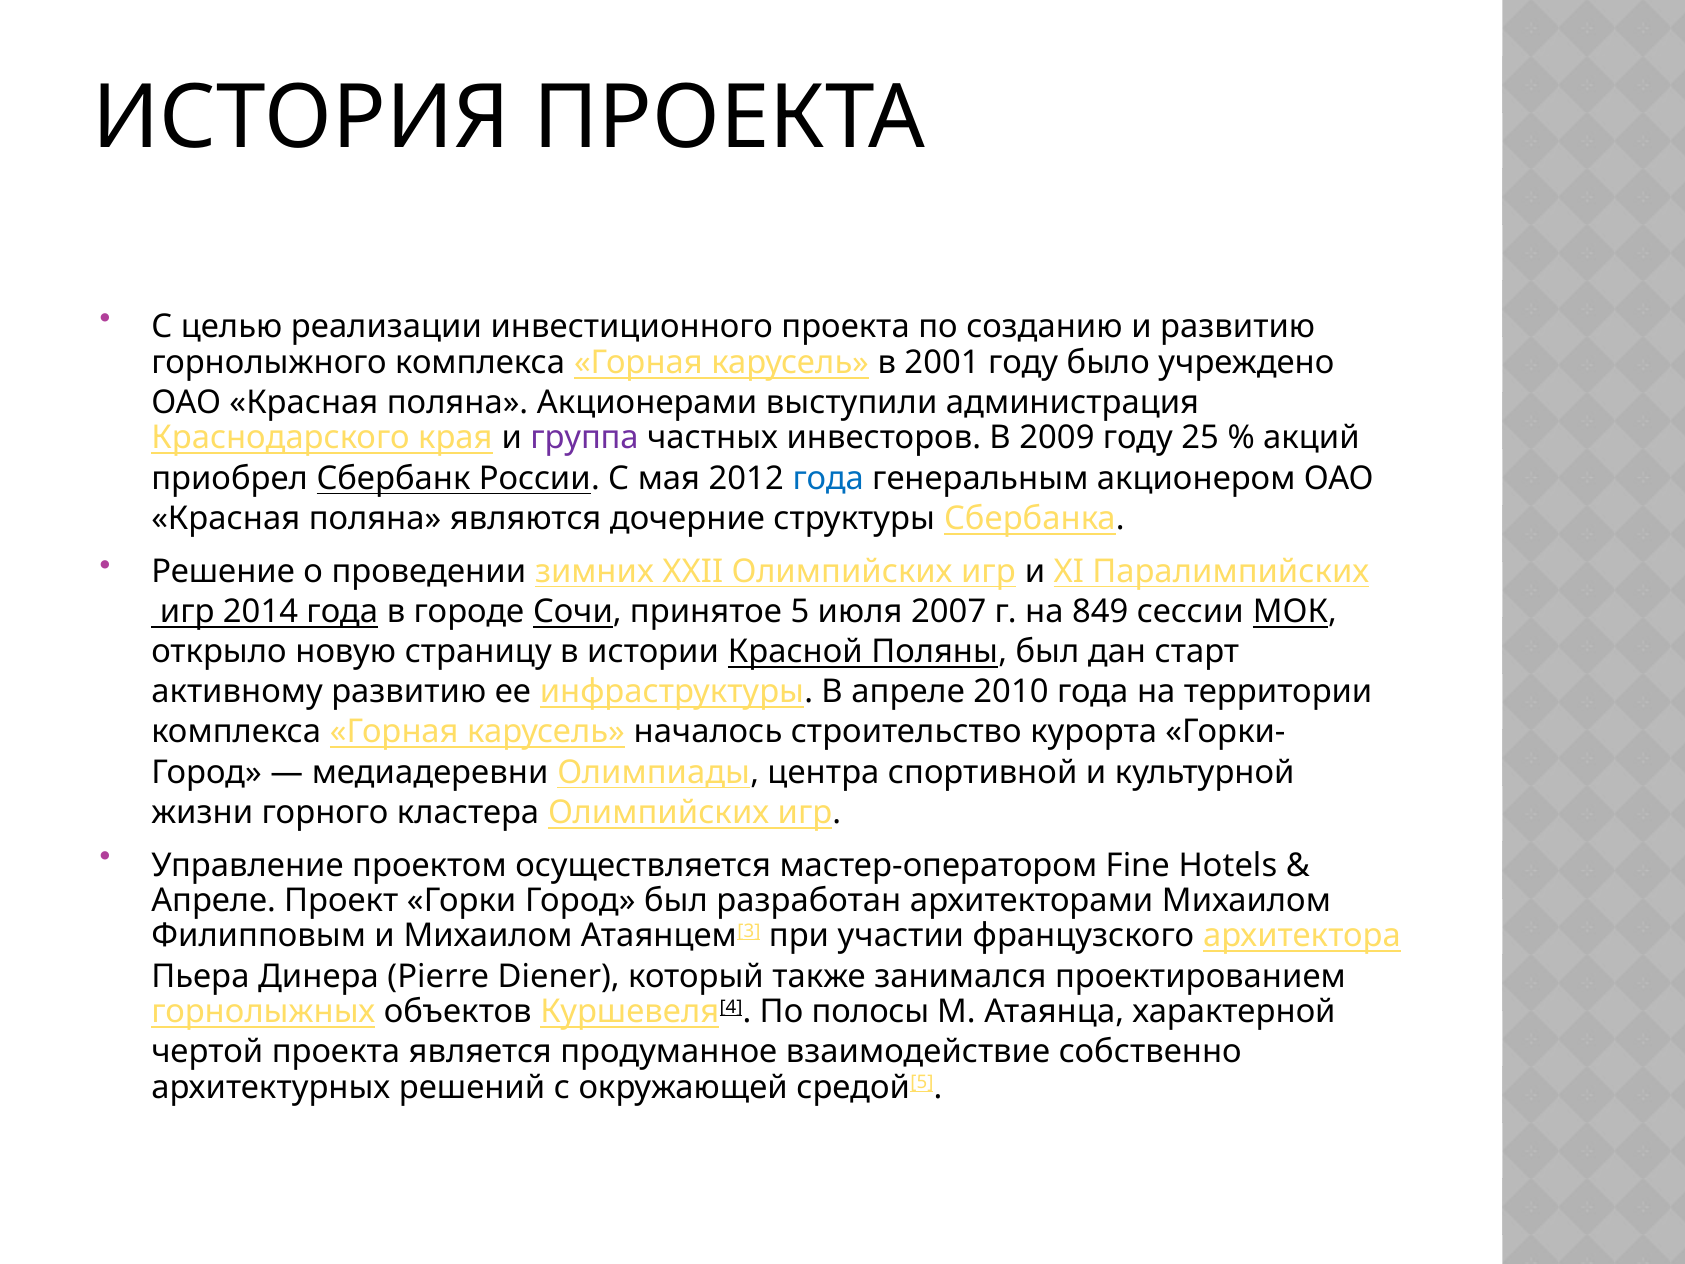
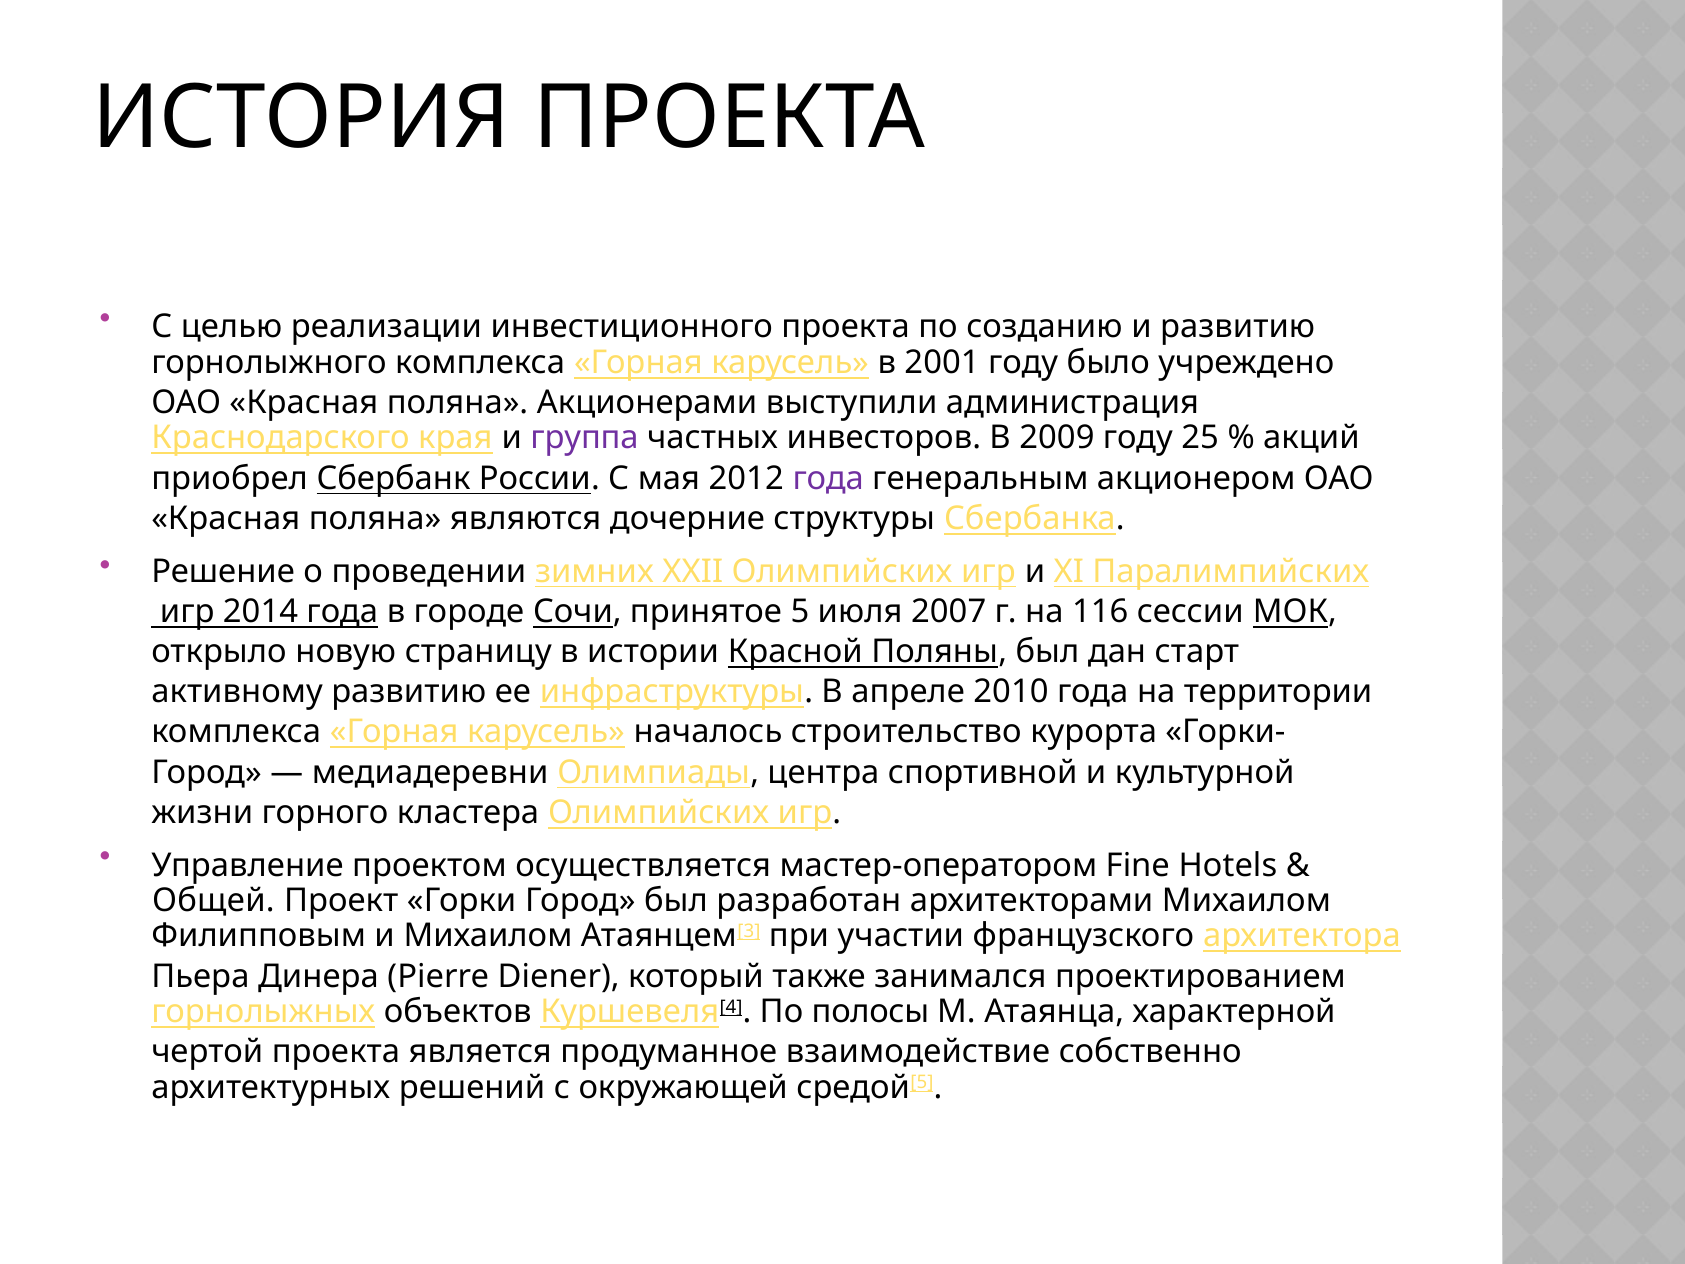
года at (828, 478) colour: blue -> purple
849: 849 -> 116
Апреле at (214, 901): Апреле -> Общей
